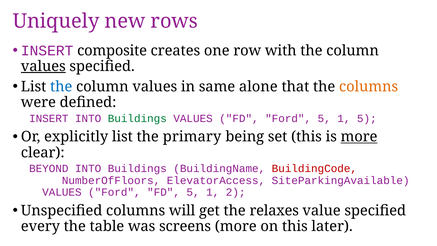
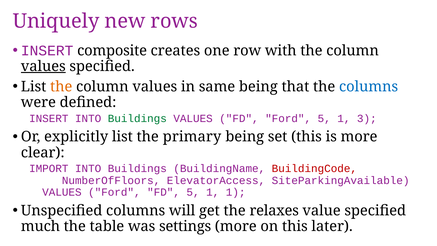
the at (61, 87) colour: blue -> orange
same alone: alone -> being
columns at (369, 87) colour: orange -> blue
1 5: 5 -> 3
more at (359, 137) underline: present -> none
BEYOND: BEYOND -> IMPORT
1 2: 2 -> 1
every: every -> much
screens: screens -> settings
